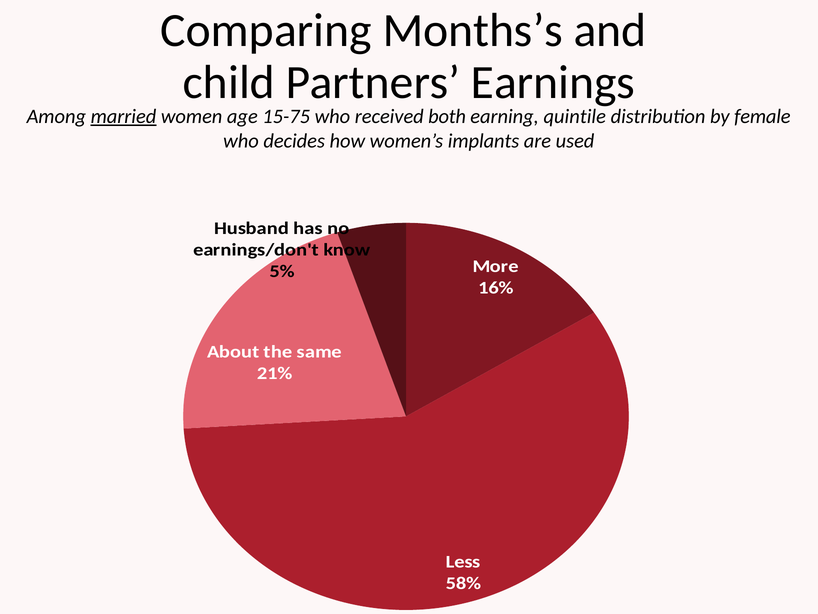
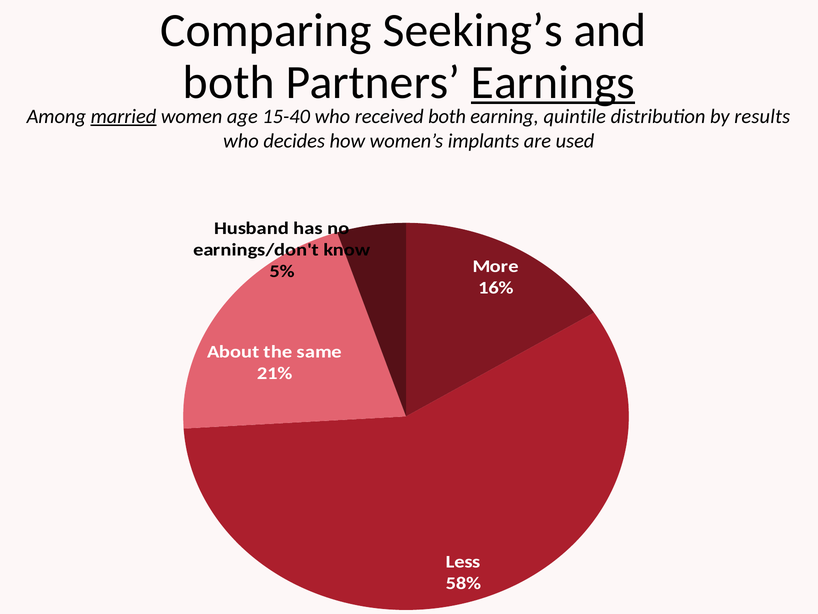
Months’s: Months’s -> Seeking’s
child at (229, 82): child -> both
Earnings underline: none -> present
15-75: 15-75 -> 15-40
female: female -> results
